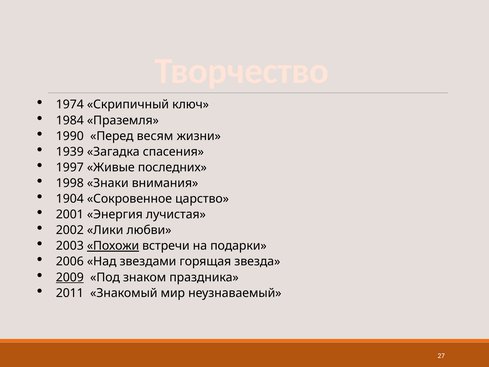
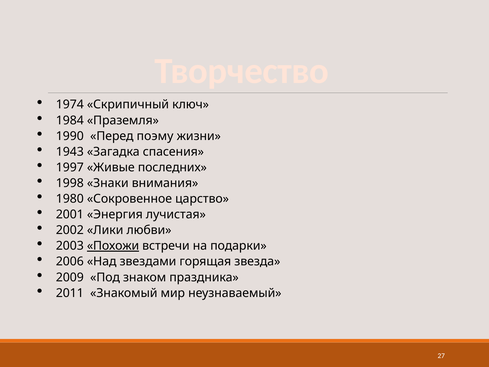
весям: весям -> поэму
1939: 1939 -> 1943
1904: 1904 -> 1980
2009 underline: present -> none
